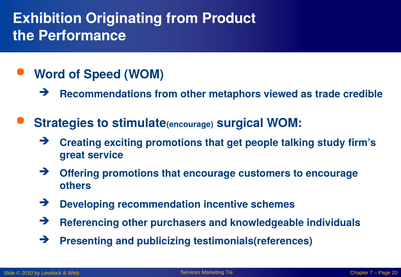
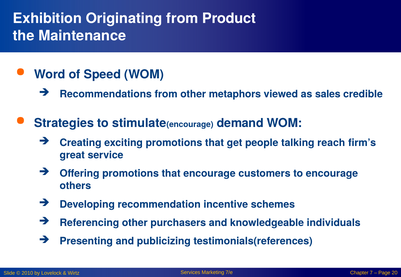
Performance: Performance -> Maintenance
trade: trade -> sales
surgical: surgical -> demand
study: study -> reach
